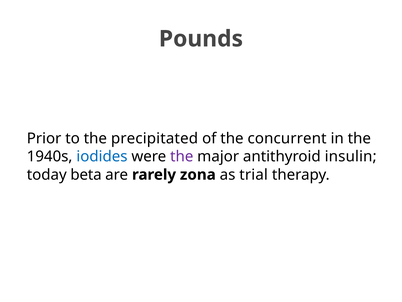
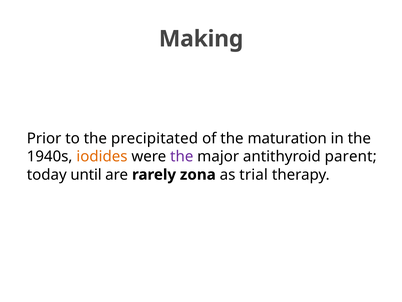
Pounds: Pounds -> Making
concurrent: concurrent -> maturation
iodides colour: blue -> orange
insulin: insulin -> parent
beta: beta -> until
